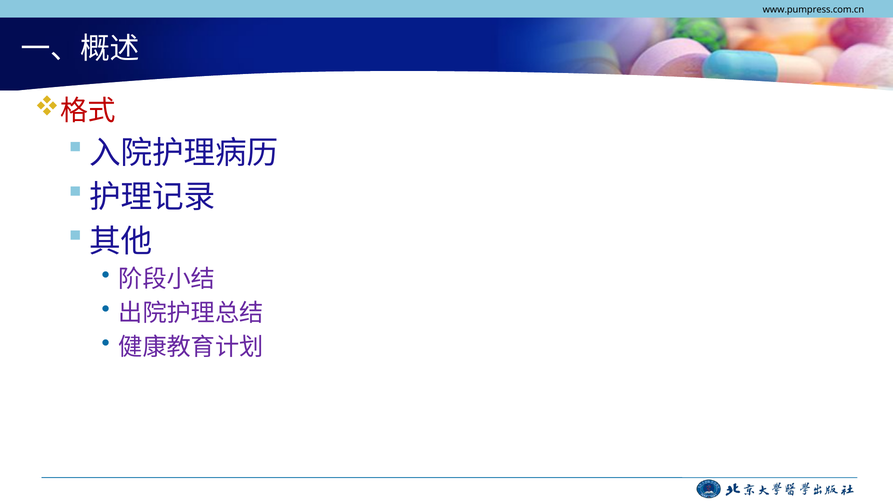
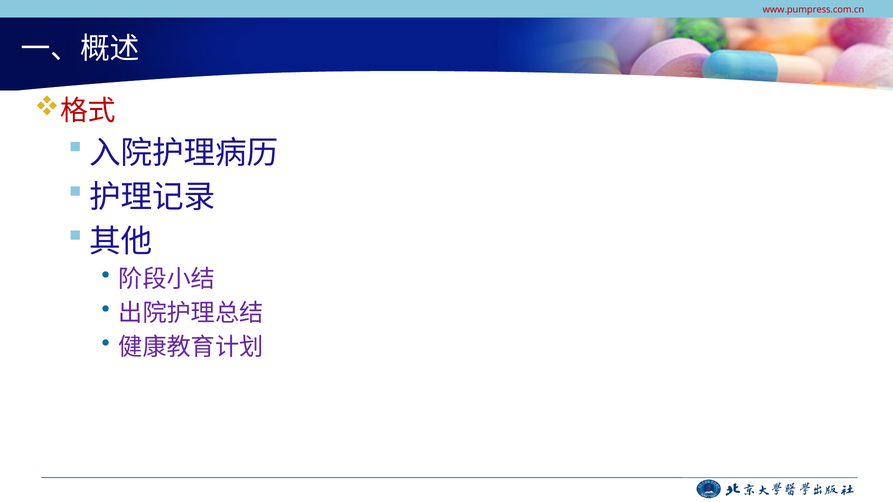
www.pumpress.com.cn colour: black -> red
